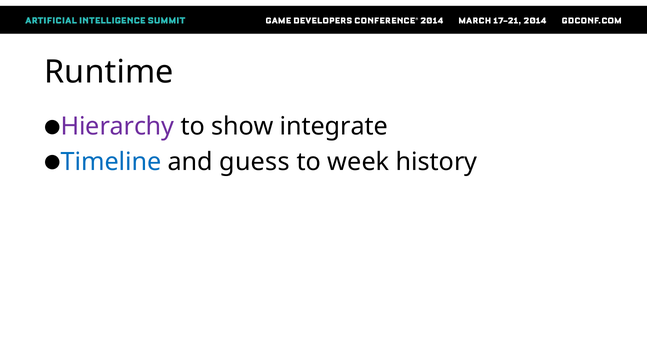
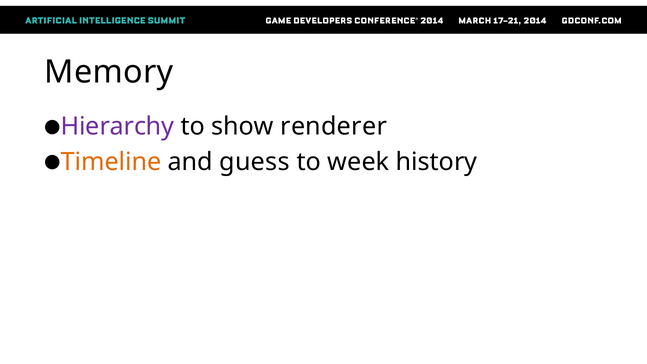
Runtime: Runtime -> Memory
integrate: integrate -> renderer
Timeline colour: blue -> orange
